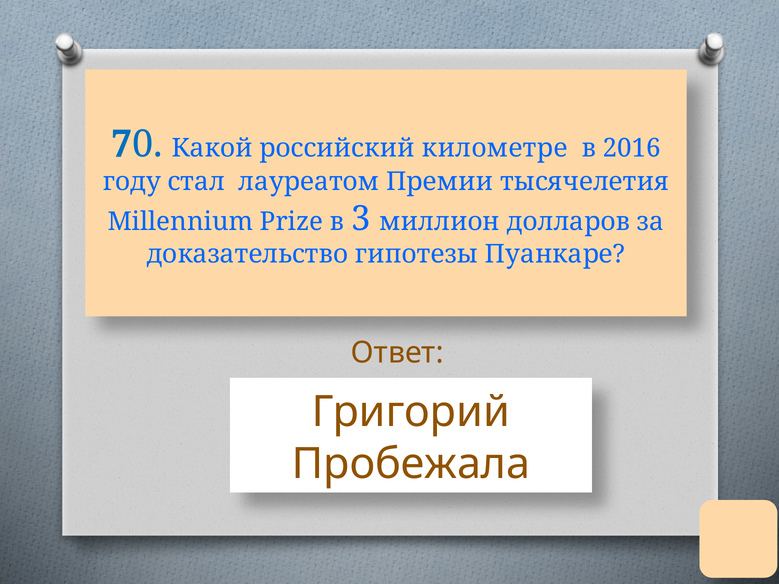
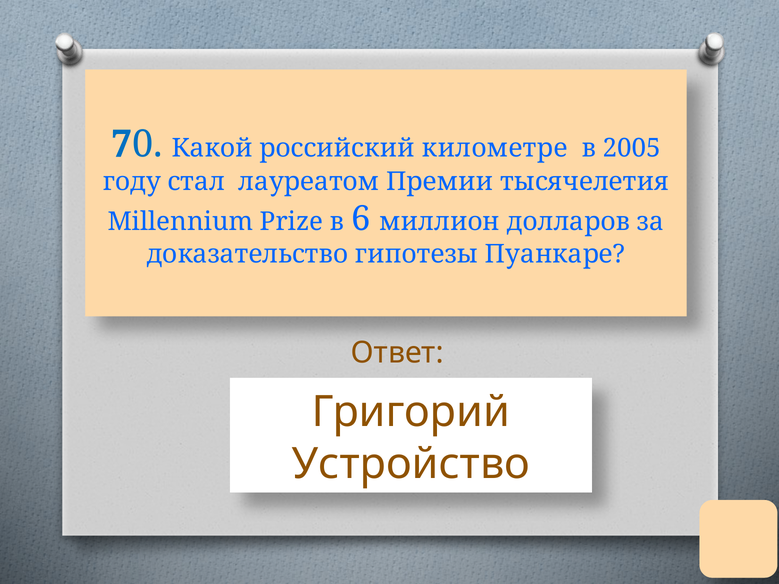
2016: 2016 -> 2005
3: 3 -> 6
Пробежала: Пробежала -> Устройство
